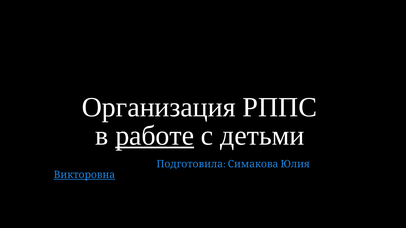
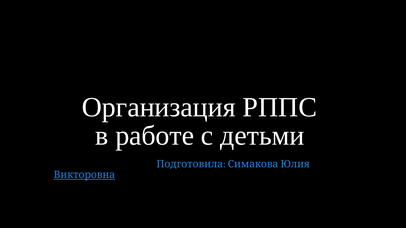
работе underline: present -> none
